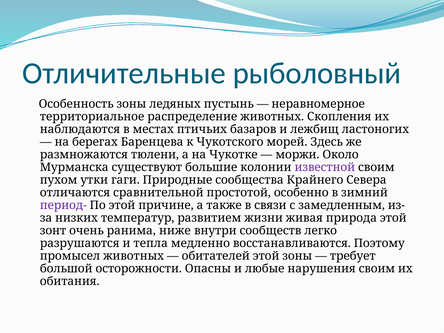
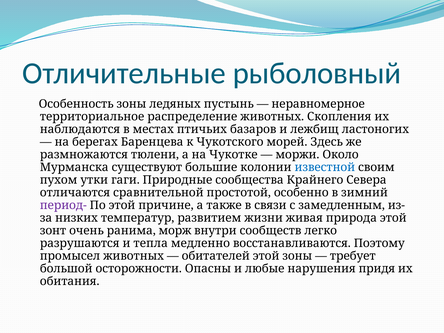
известной colour: purple -> blue
ниже: ниже -> морж
нарушения своим: своим -> придя
